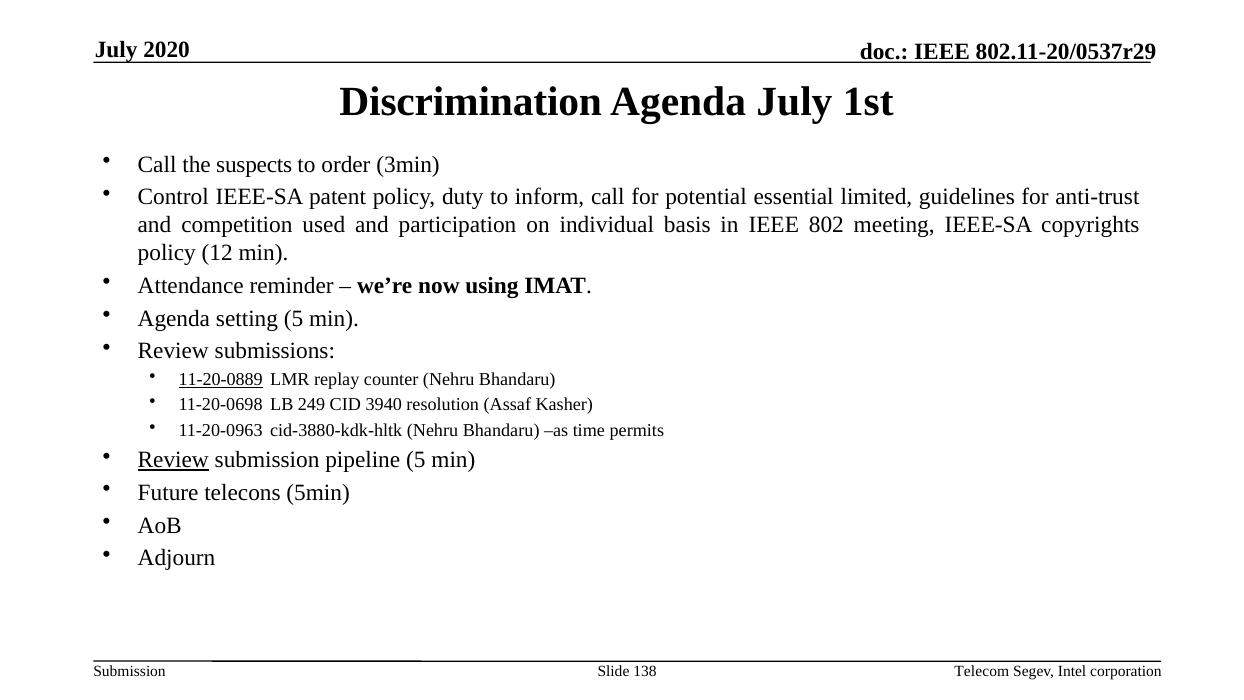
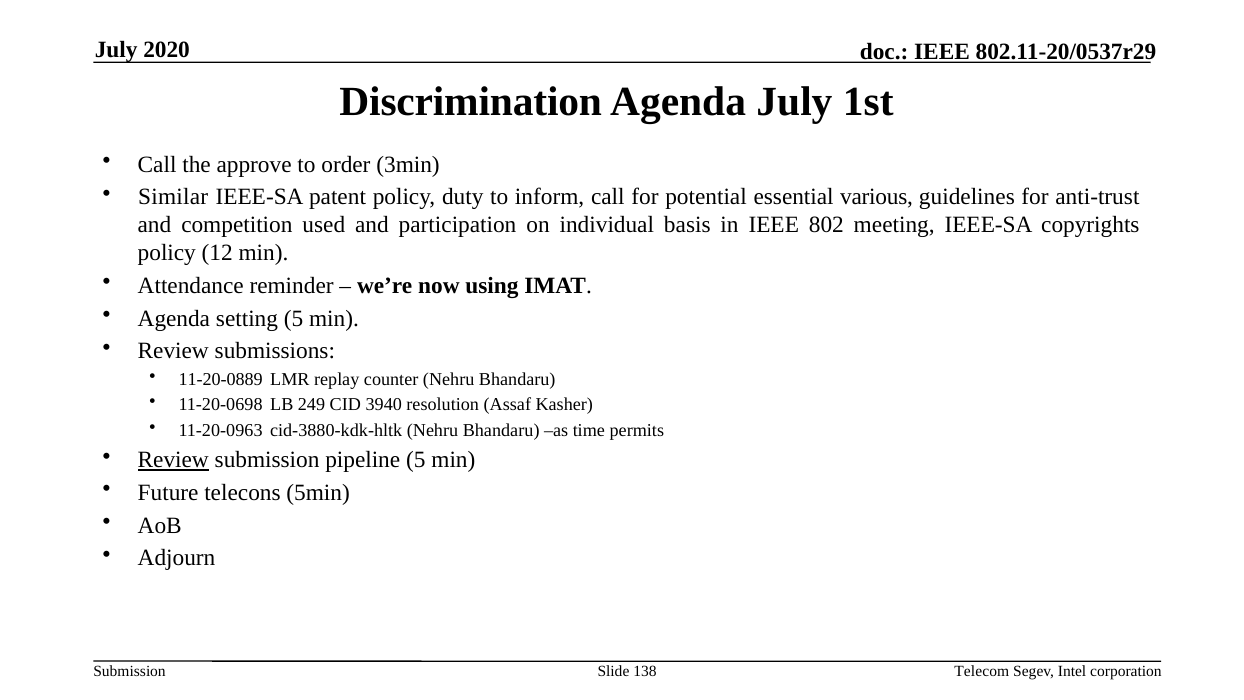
suspects: suspects -> approve
Control: Control -> Similar
limited: limited -> various
11-20-0889 underline: present -> none
